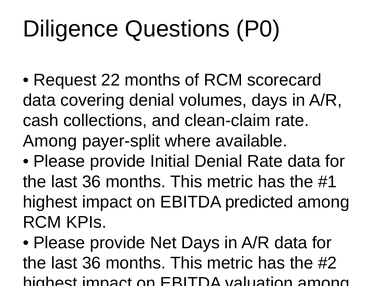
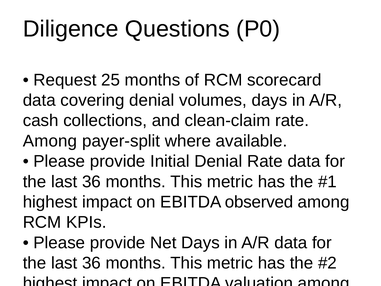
22: 22 -> 25
predicted: predicted -> observed
